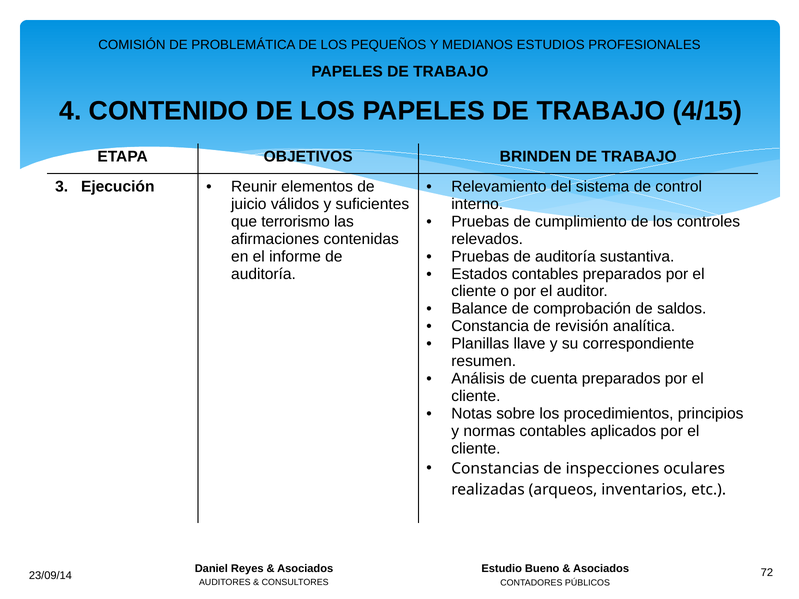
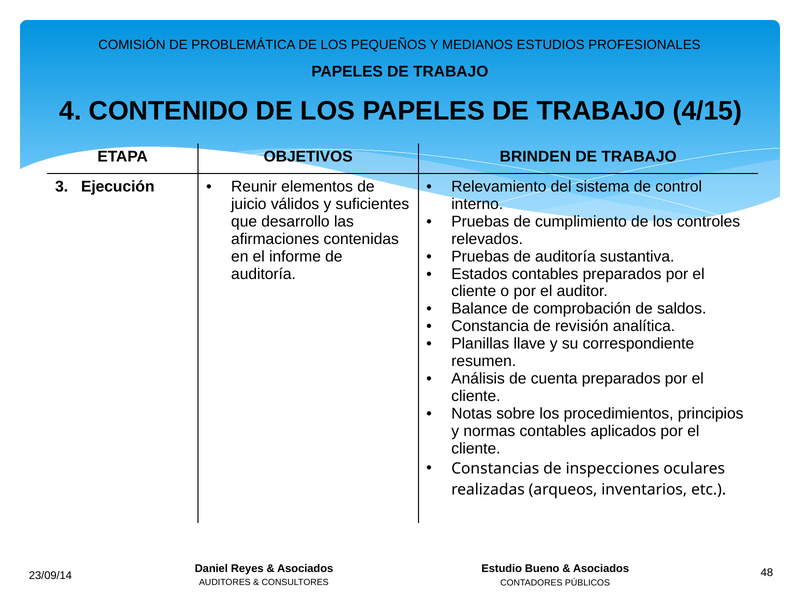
terrorismo: terrorismo -> desarrollo
72: 72 -> 48
